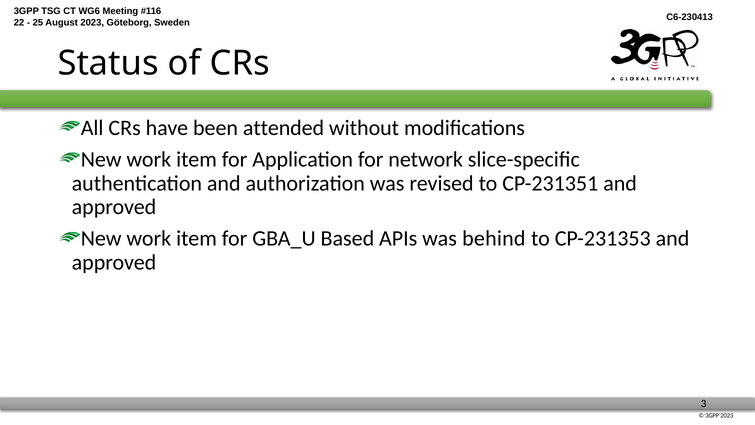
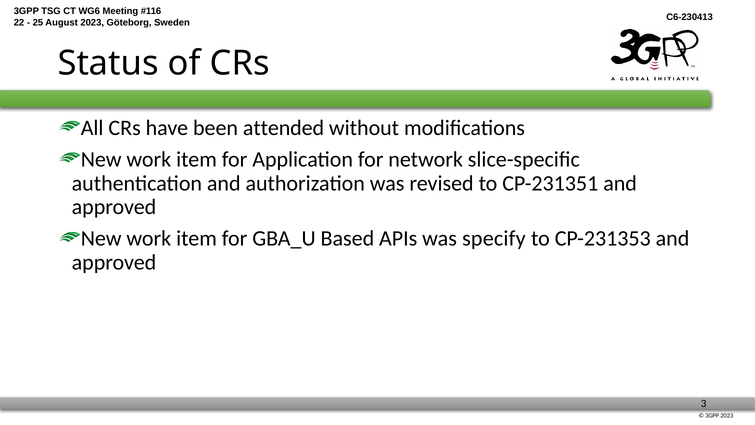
behind: behind -> specify
